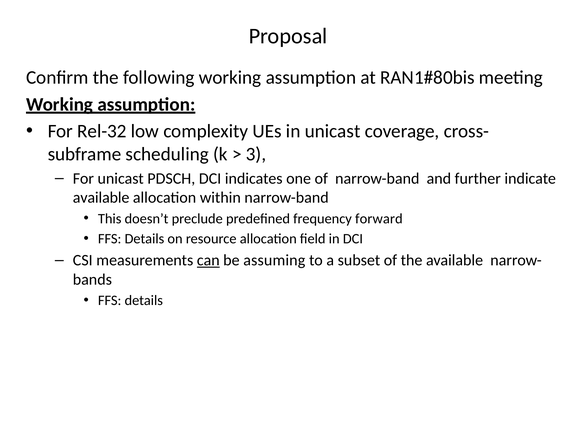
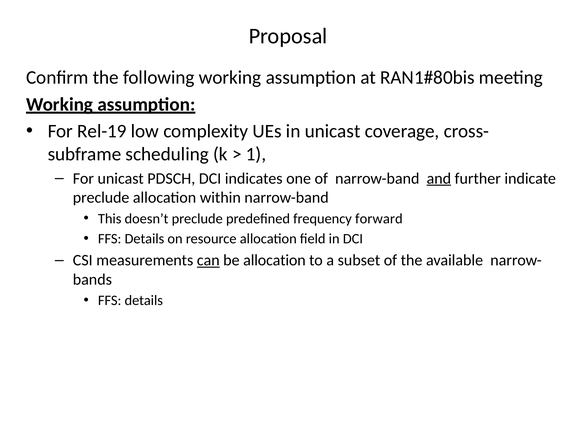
Rel-32: Rel-32 -> Rel-19
3: 3 -> 1
and underline: none -> present
available at (101, 197): available -> preclude
be assuming: assuming -> allocation
